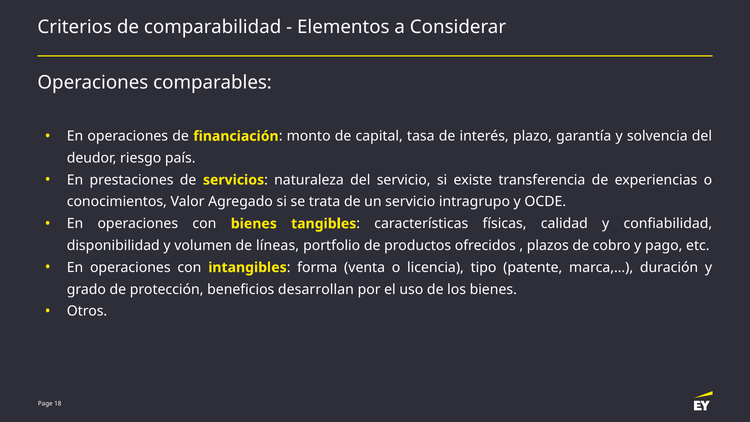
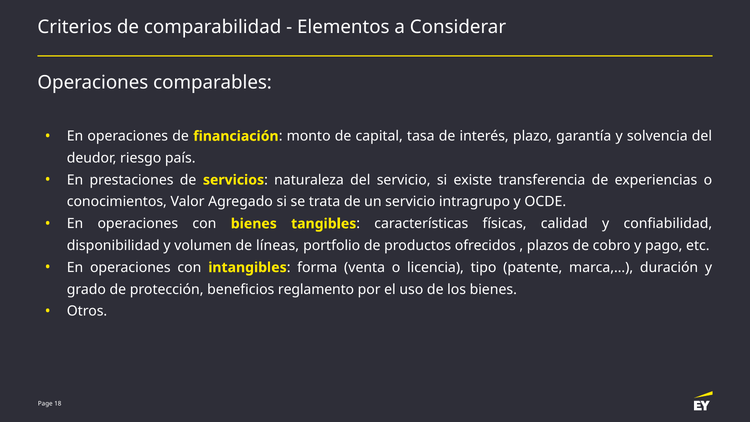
desarrollan: desarrollan -> reglamento
